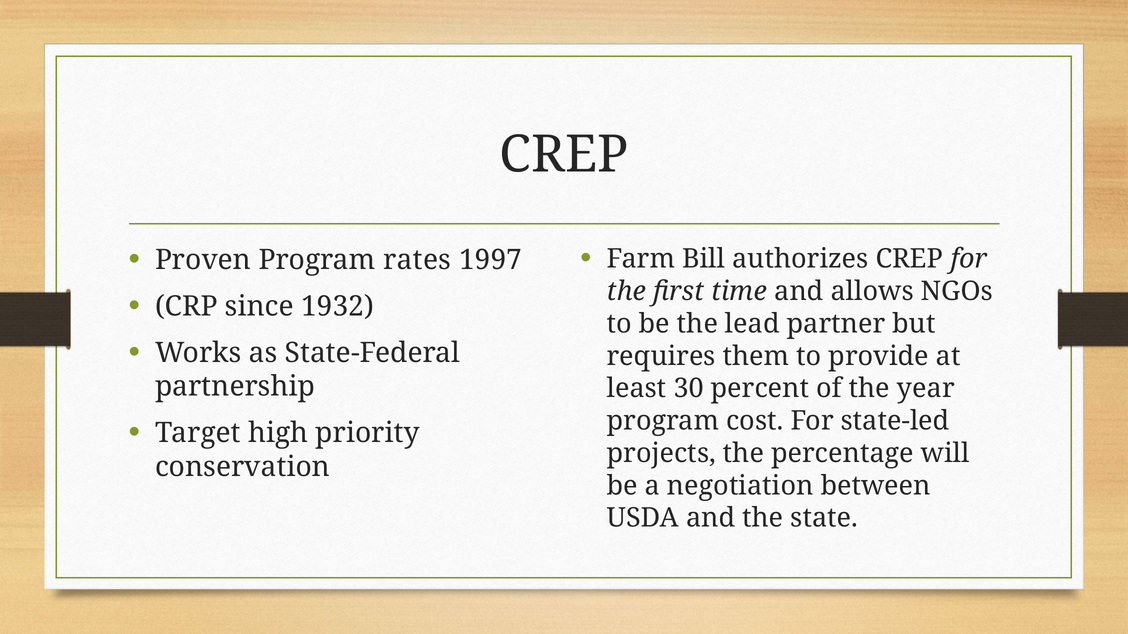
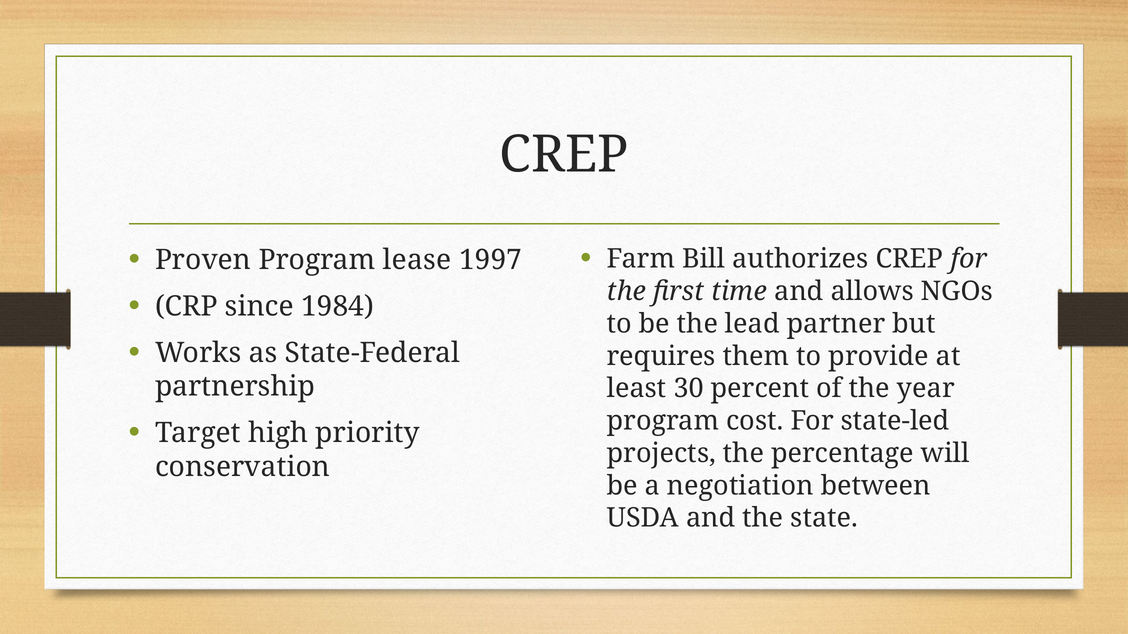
rates: rates -> lease
1932: 1932 -> 1984
